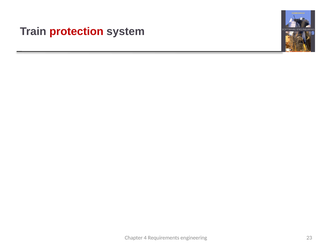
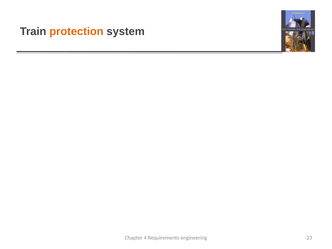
protection at (76, 31) colour: red -> orange
